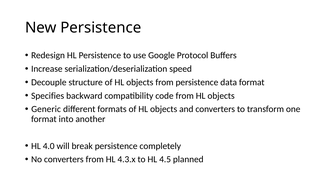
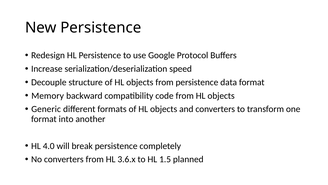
Specifies: Specifies -> Memory
4.3.x: 4.3.x -> 3.6.x
4.5: 4.5 -> 1.5
